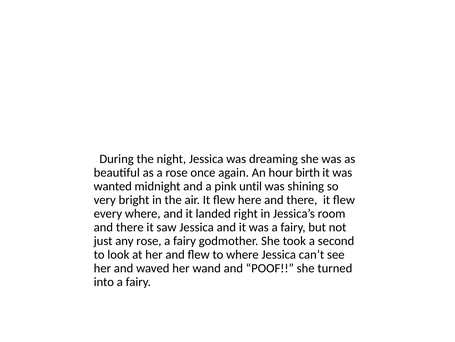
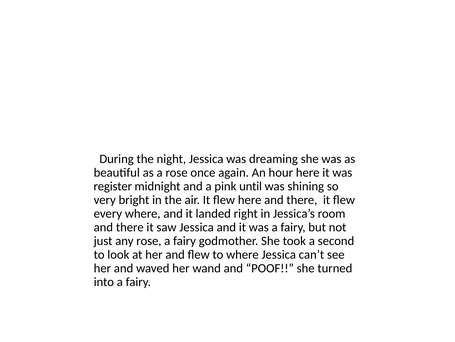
hour birth: birth -> here
wanted: wanted -> register
